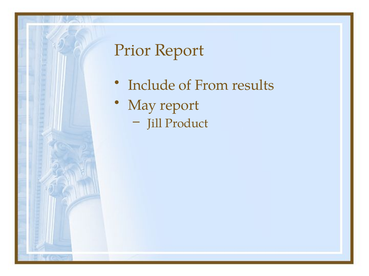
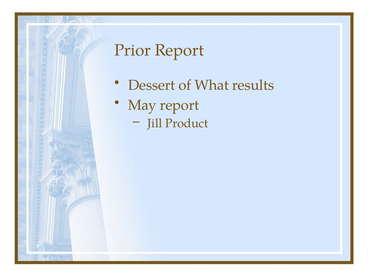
Include: Include -> Dessert
From: From -> What
